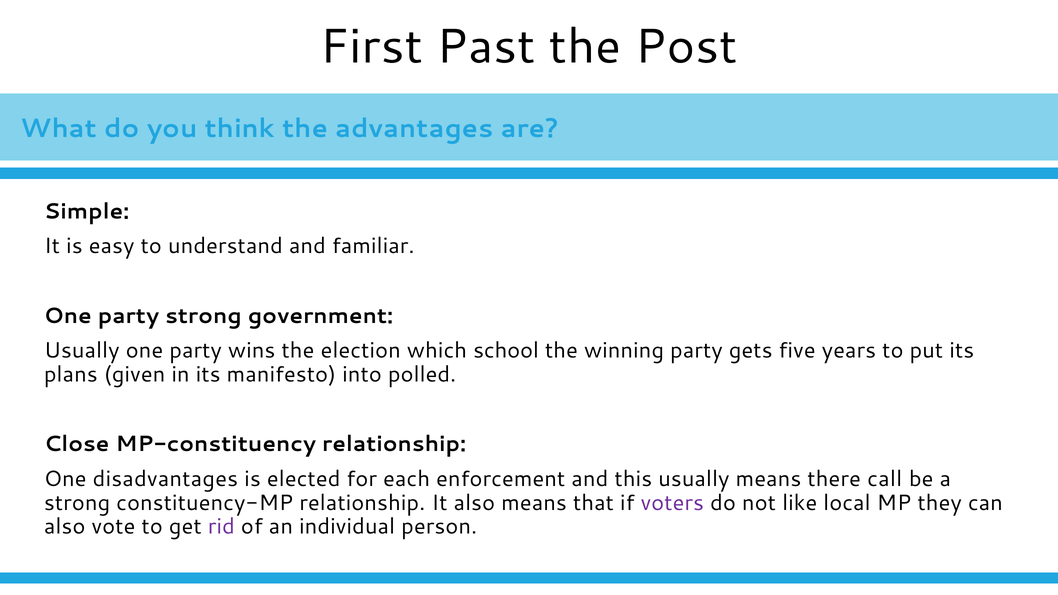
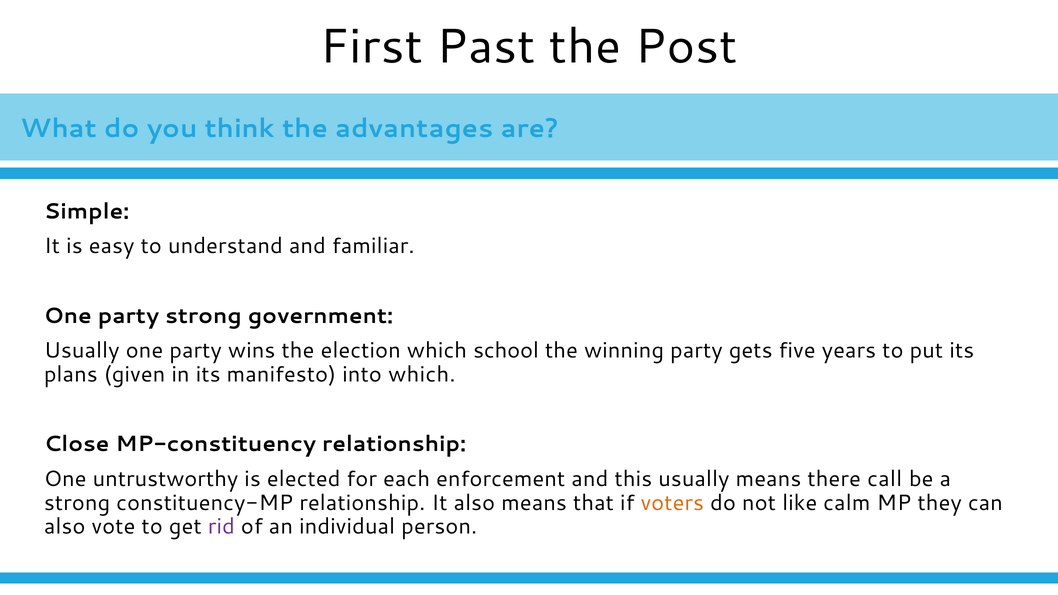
into polled: polled -> which
disadvantages: disadvantages -> untrustworthy
voters colour: purple -> orange
local: local -> calm
